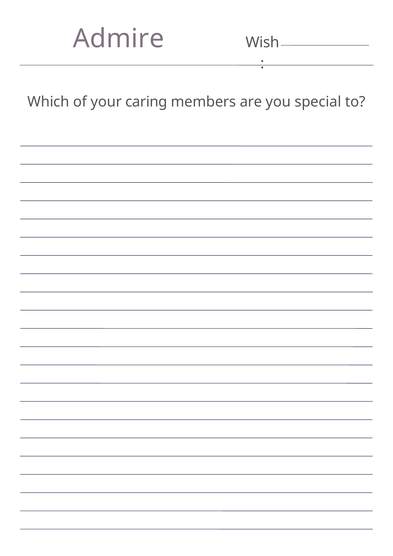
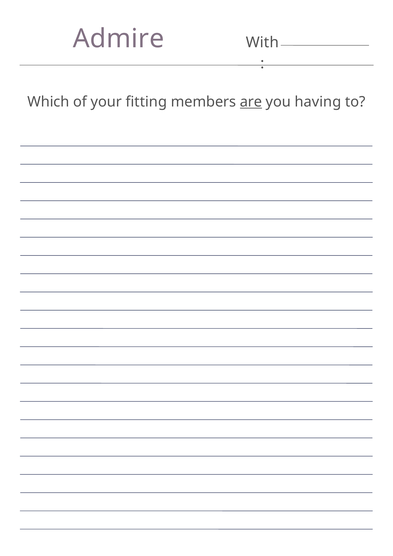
Wish: Wish -> With
caring: caring -> fitting
are underline: none -> present
special: special -> having
